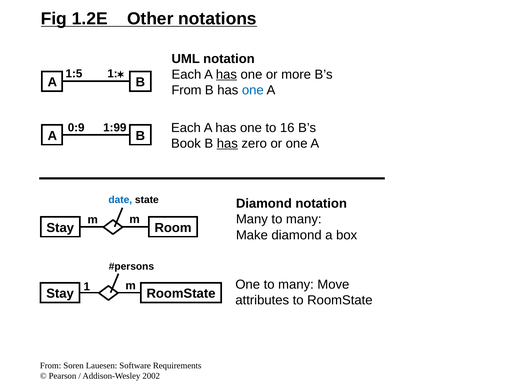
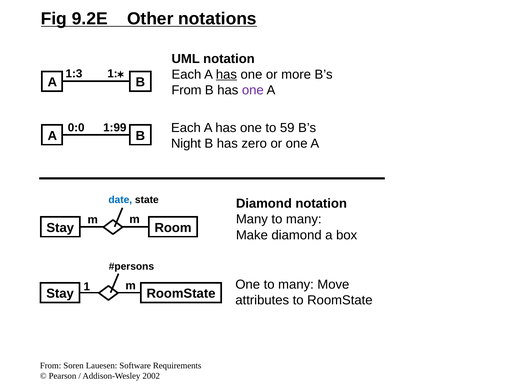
1.2E: 1.2E -> 9.2E
1:5: 1:5 -> 1:3
one at (253, 90) colour: blue -> purple
0:9: 0:9 -> 0:0
16: 16 -> 59
Book: Book -> Night
has at (227, 144) underline: present -> none
